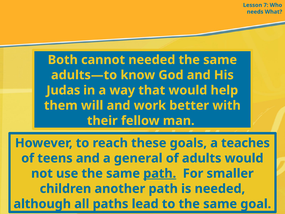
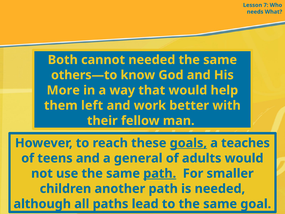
adults—to: adults—to -> others—to
Judas: Judas -> More
will: will -> left
goals underline: none -> present
